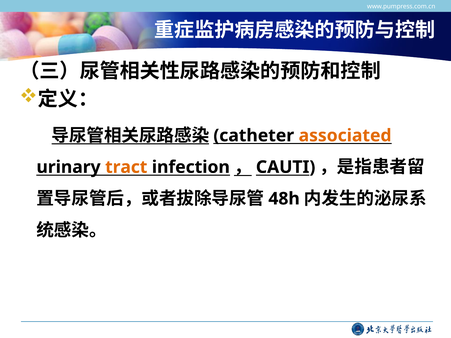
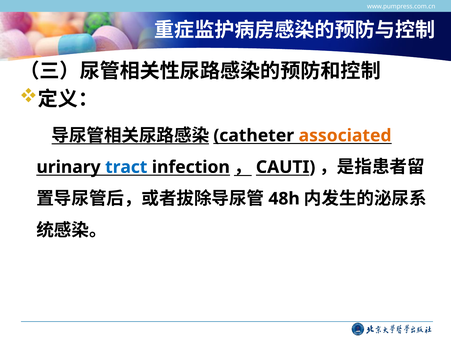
tract colour: orange -> blue
